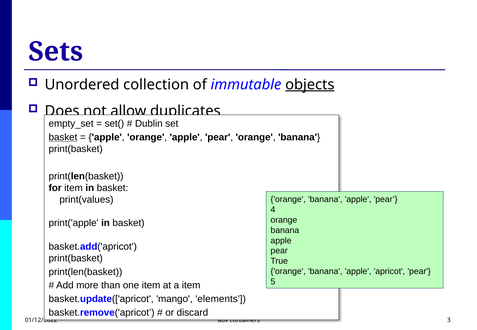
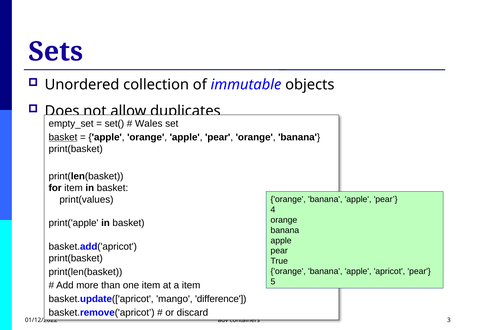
objects underline: present -> none
Dublin: Dublin -> Wales
elements: elements -> difference
